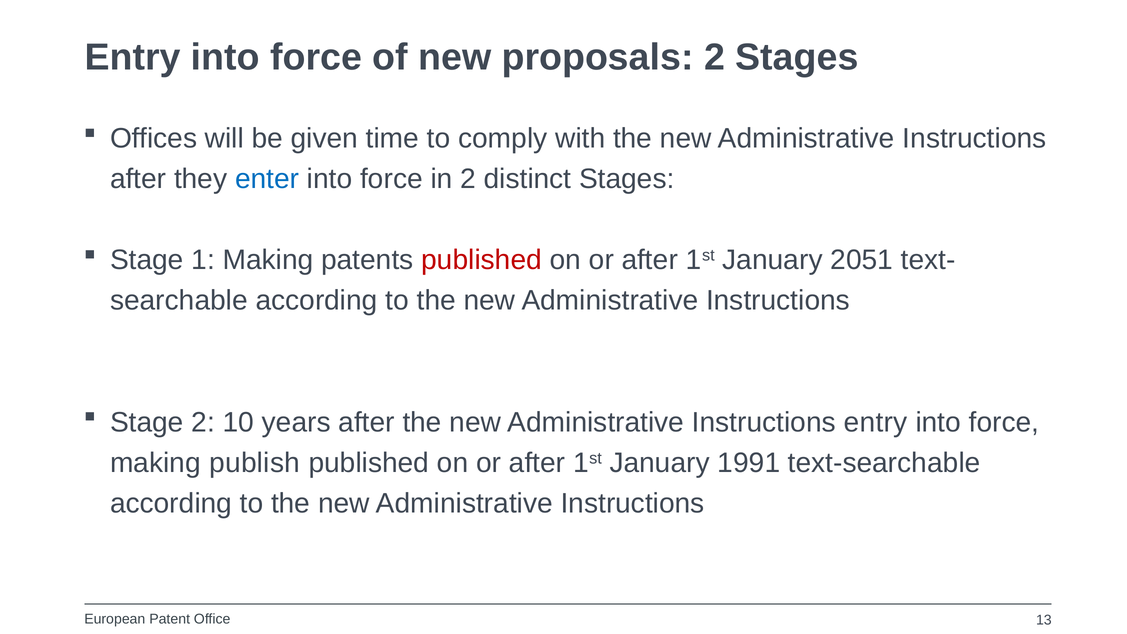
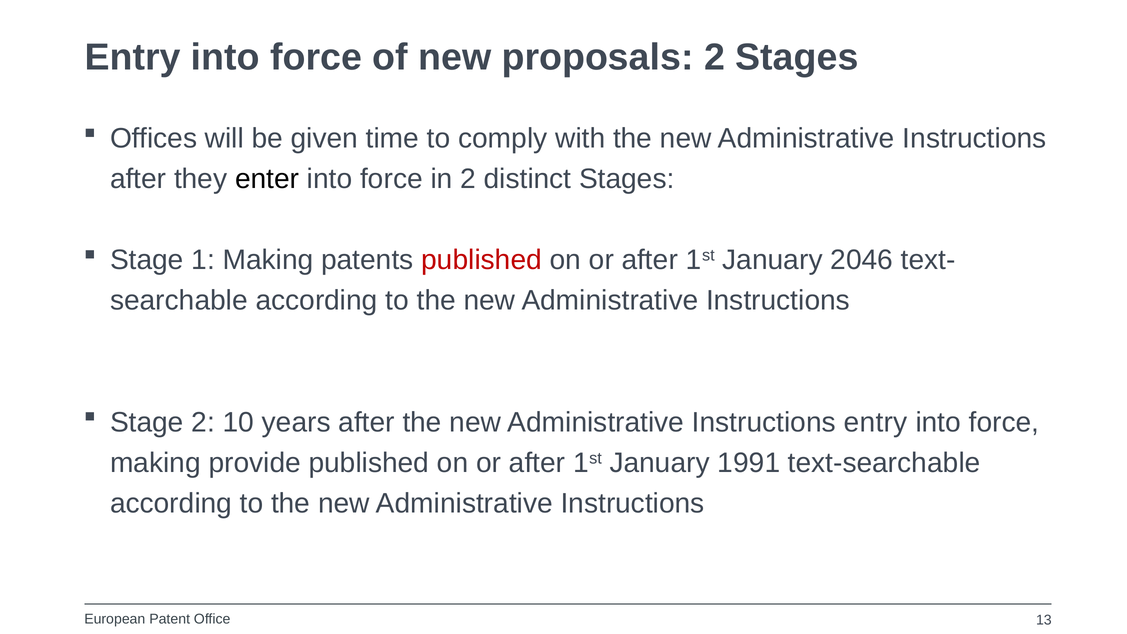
enter colour: blue -> black
2051: 2051 -> 2046
publish: publish -> provide
